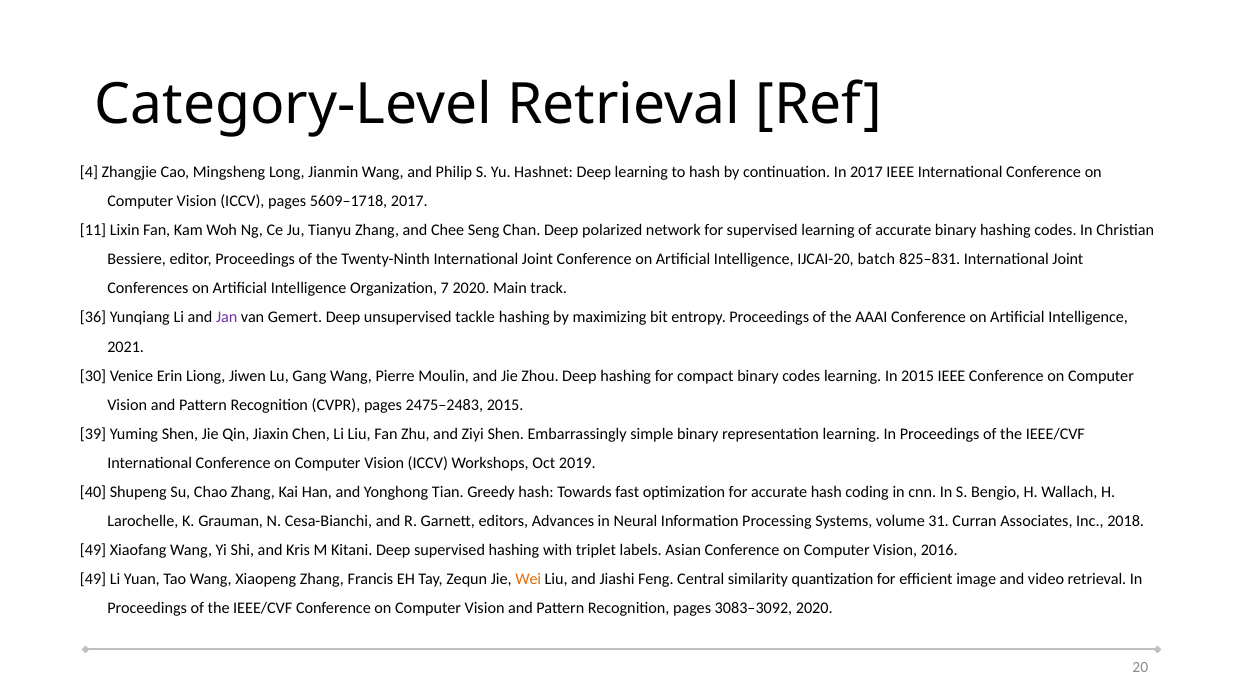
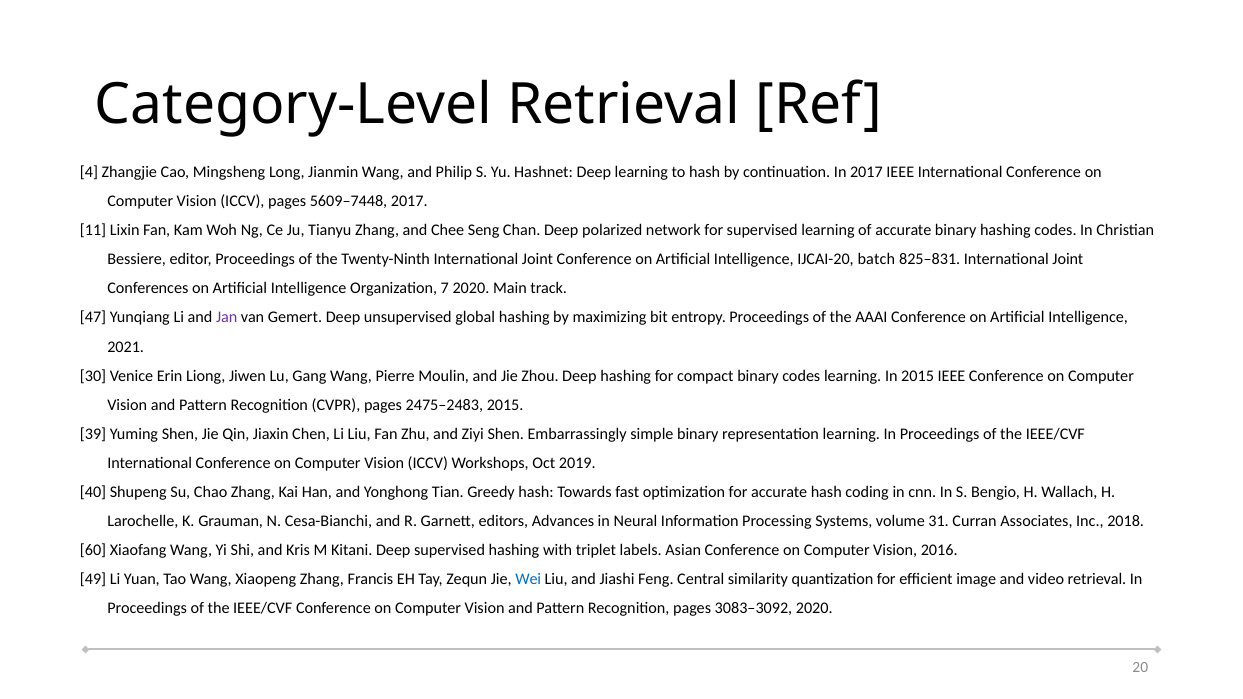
5609–1718: 5609–1718 -> 5609–7448
36: 36 -> 47
tackle: tackle -> global
49 at (93, 551): 49 -> 60
Wei colour: orange -> blue
